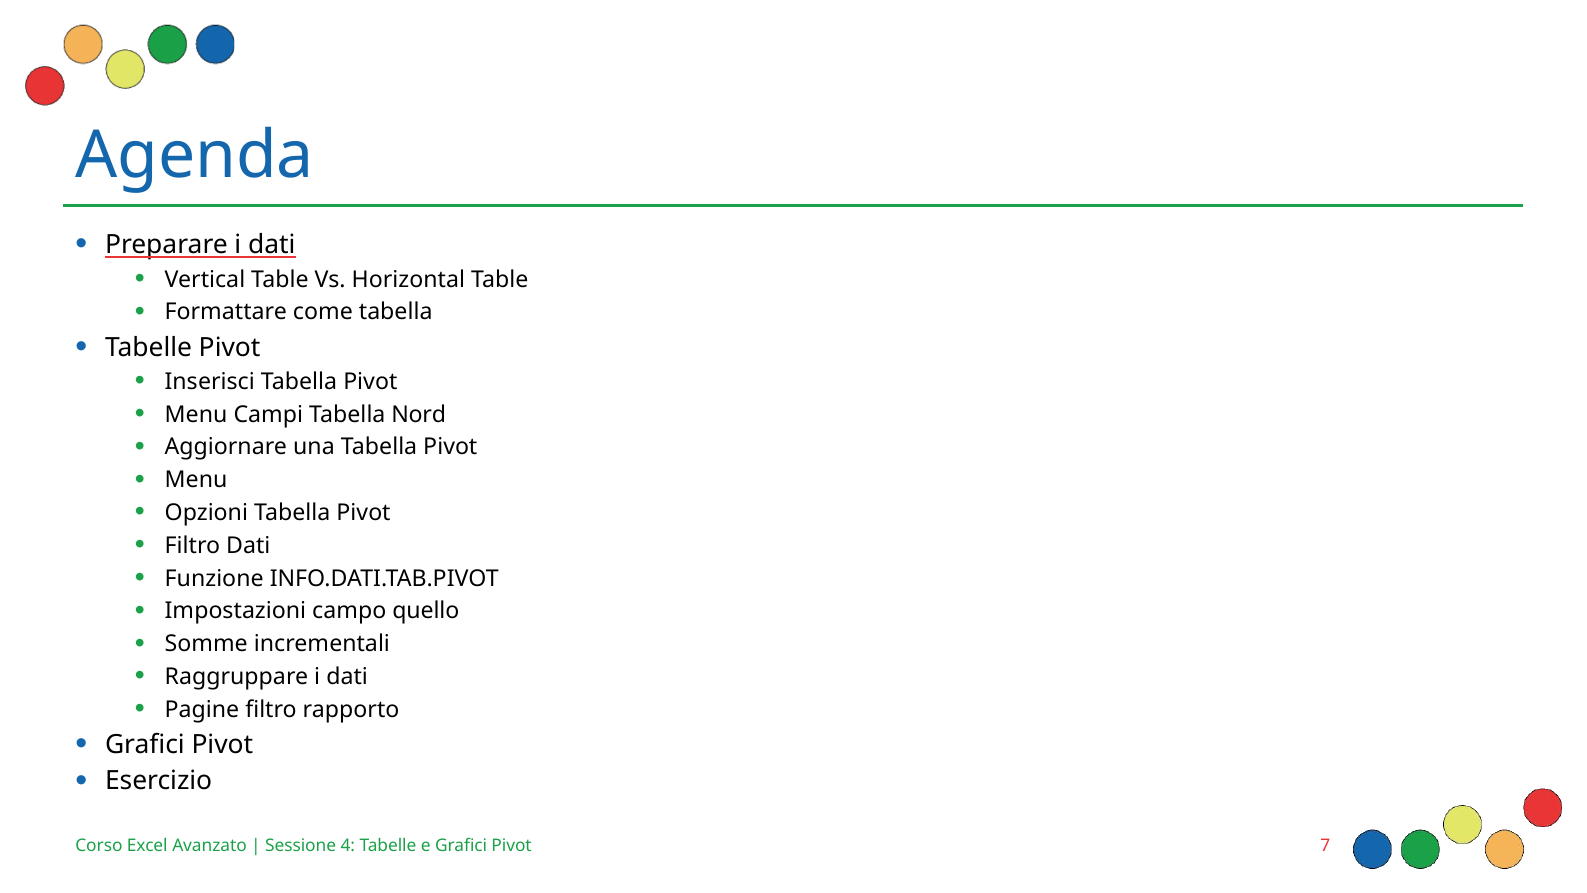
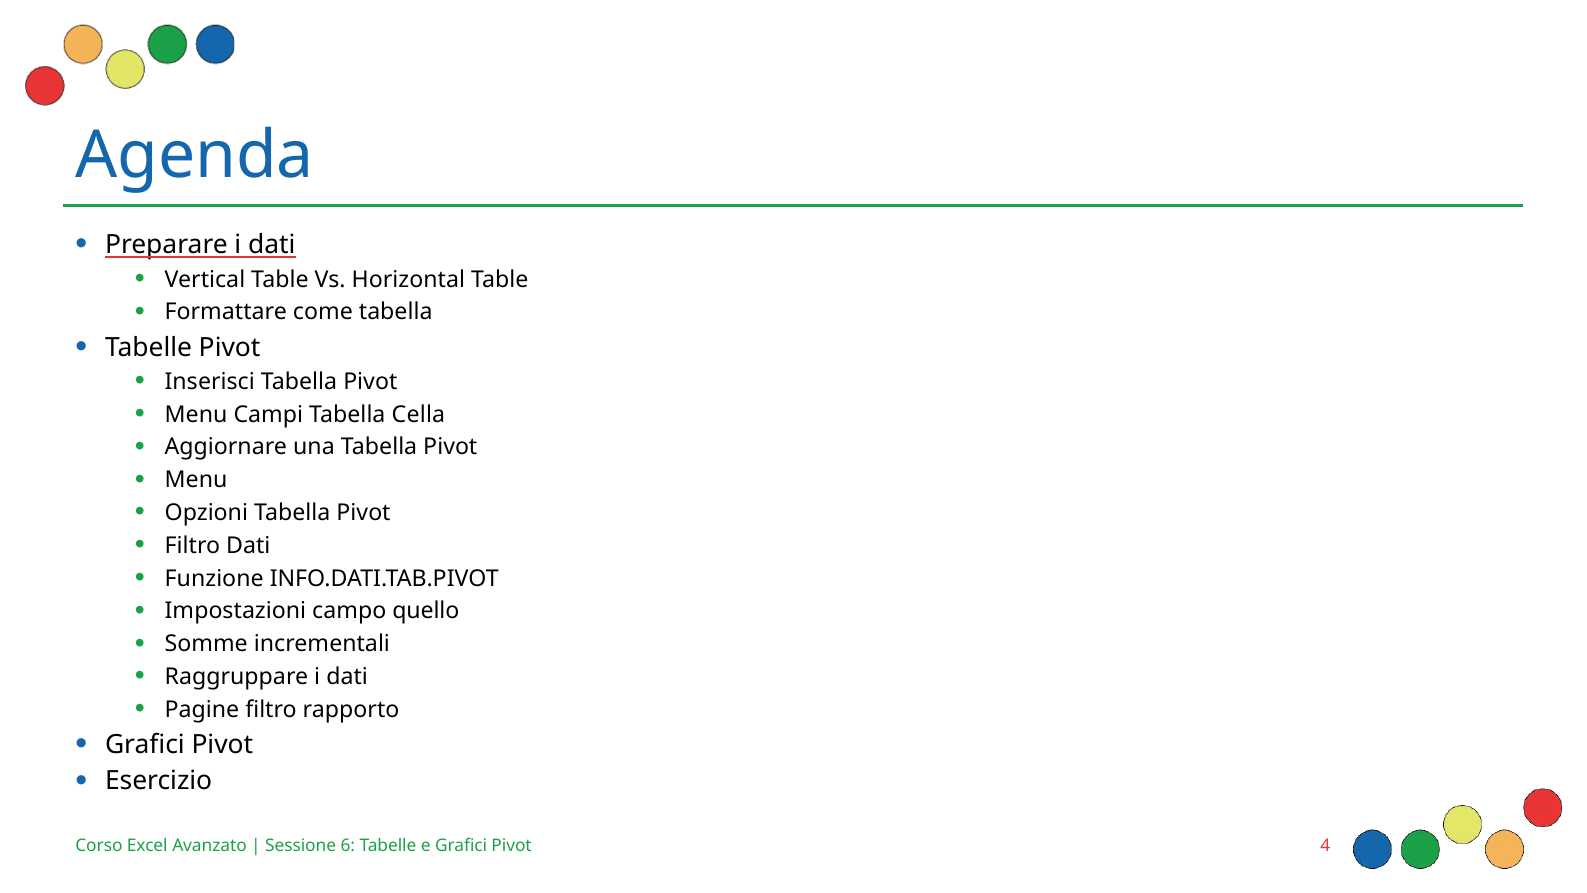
Nord: Nord -> Cella
4: 4 -> 6
7: 7 -> 4
